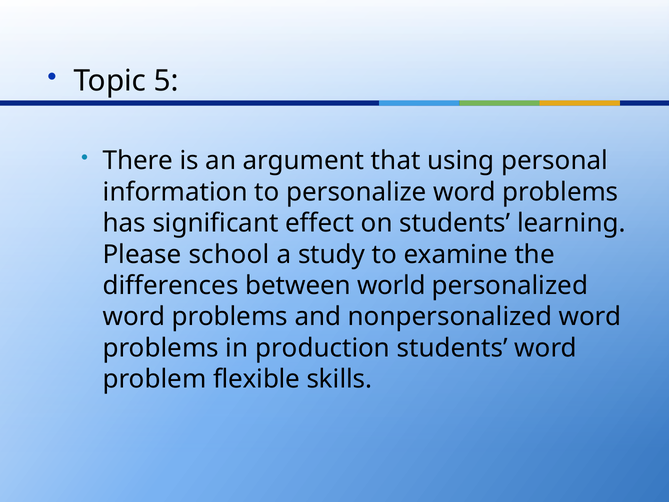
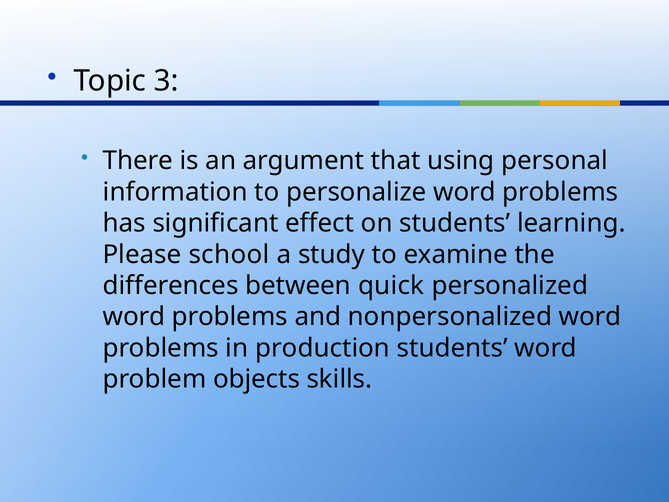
5: 5 -> 3
world: world -> quick
flexible: flexible -> objects
